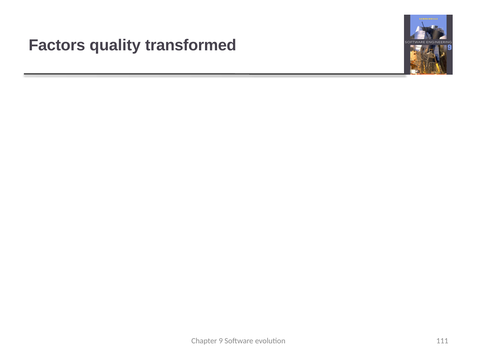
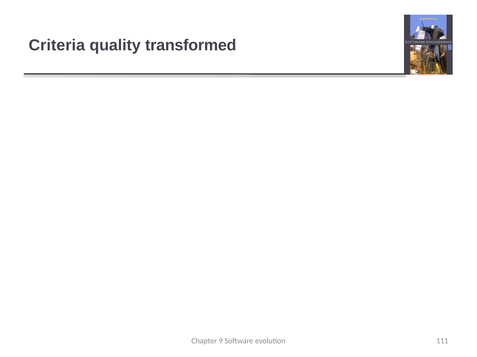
Factors: Factors -> Criteria
